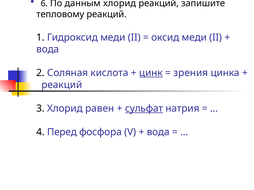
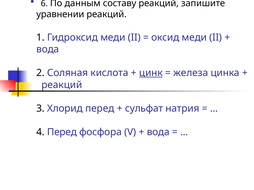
данным хлорид: хлорид -> составу
тепловому: тепловому -> уравнении
зрения: зрения -> железа
Хлорид равен: равен -> перед
сульфат underline: present -> none
